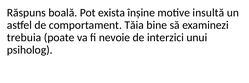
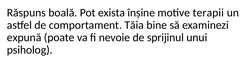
insultă: insultă -> terapii
trebuia: trebuia -> expună
interzici: interzici -> sprijinul
